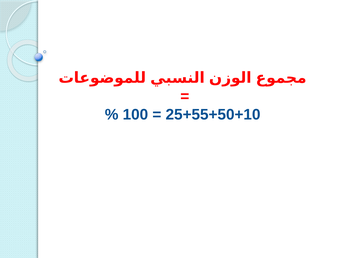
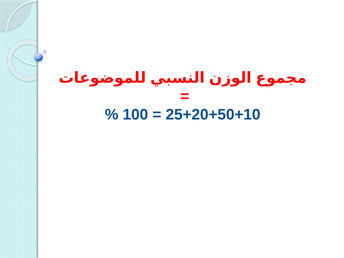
25+55+50+10: 25+55+50+10 -> 25+20+50+10
